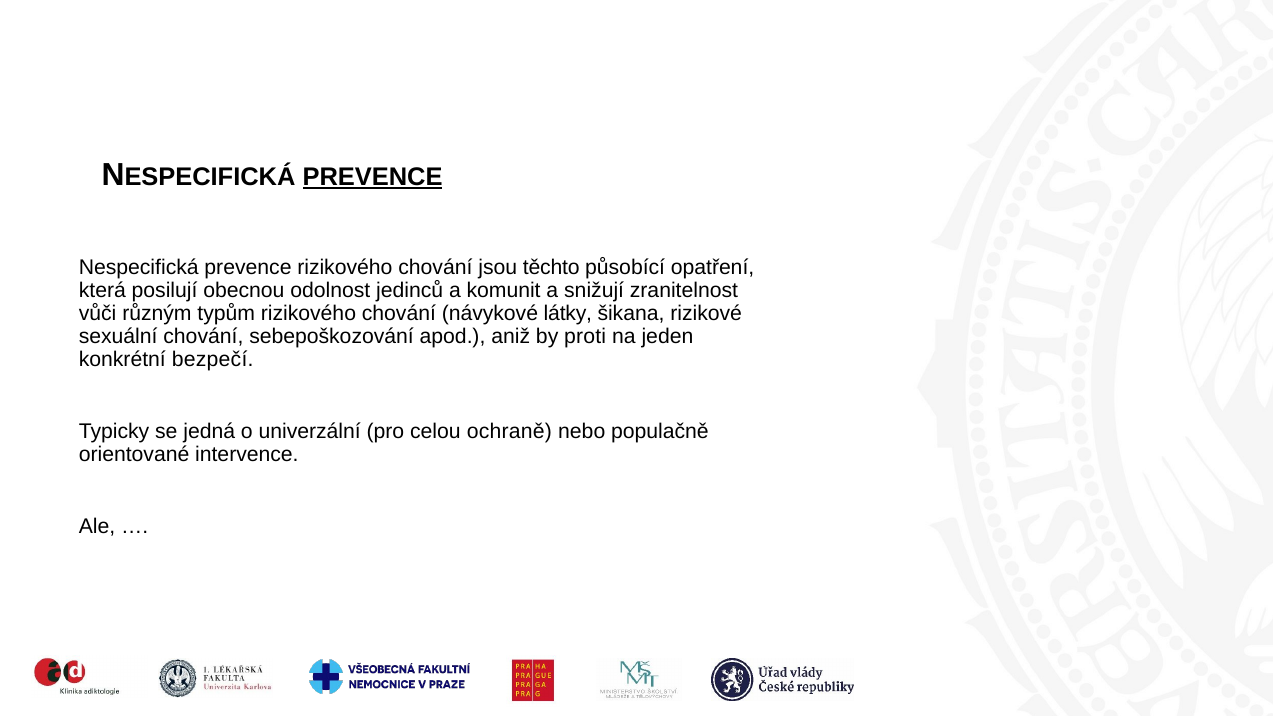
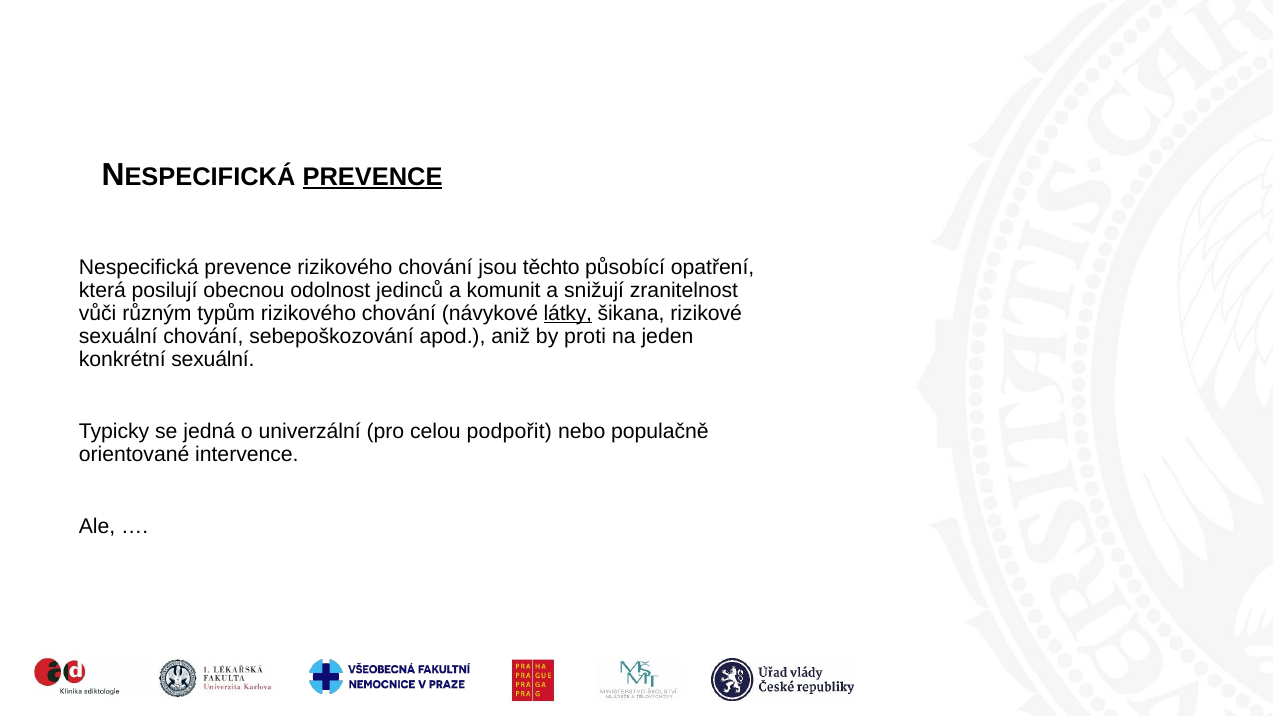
látky underline: none -> present
konkrétní bezpečí: bezpečí -> sexuální
ochraně: ochraně -> podpořit
